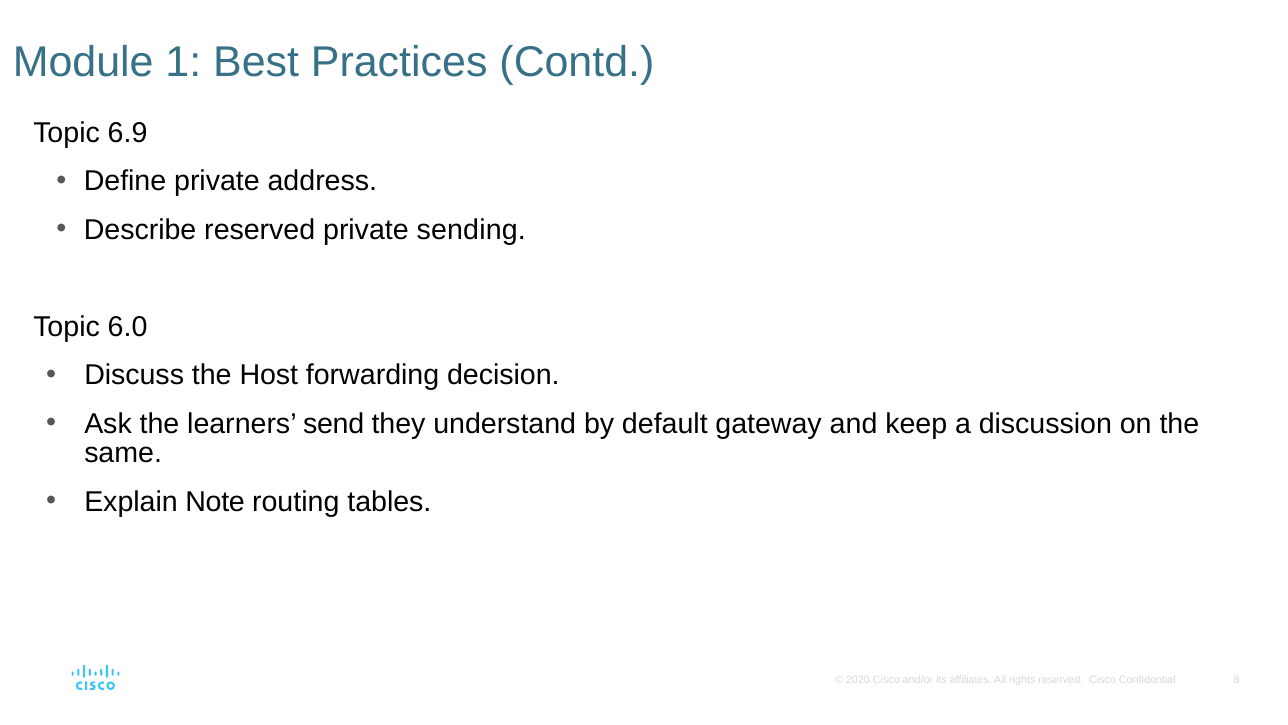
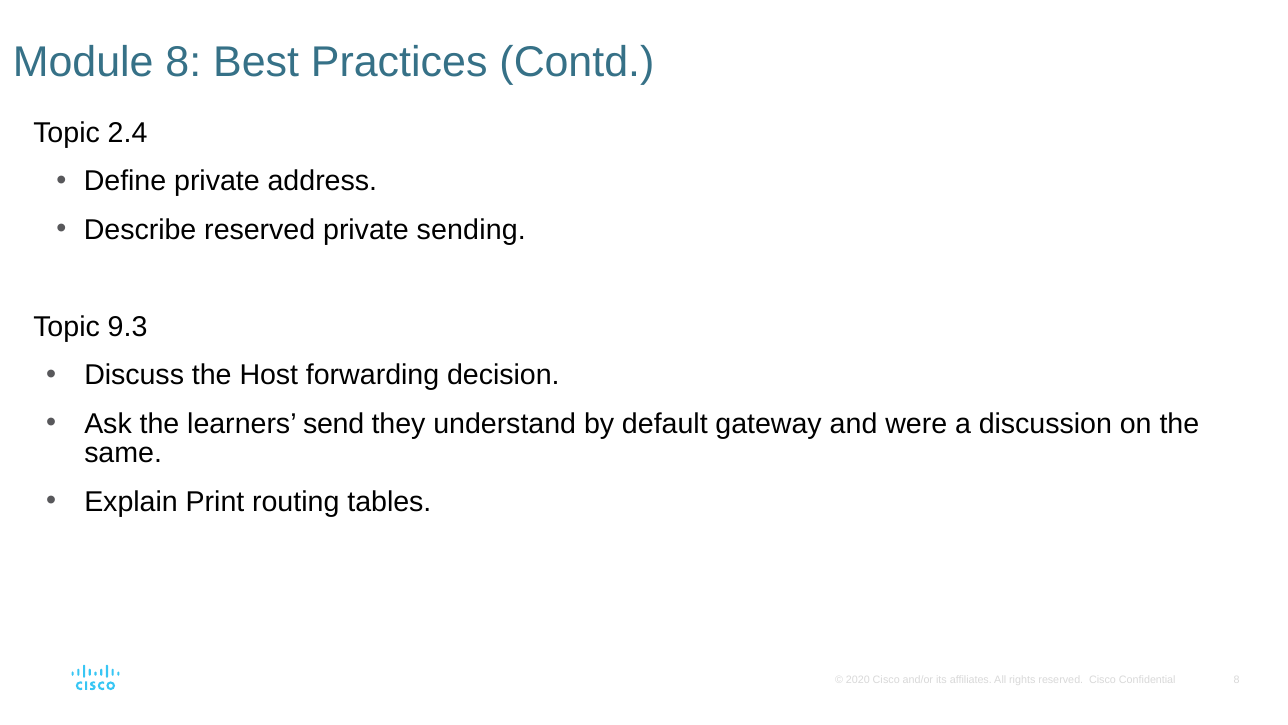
Module 1: 1 -> 8
6.9: 6.9 -> 2.4
6.0: 6.0 -> 9.3
keep: keep -> were
Note: Note -> Print
